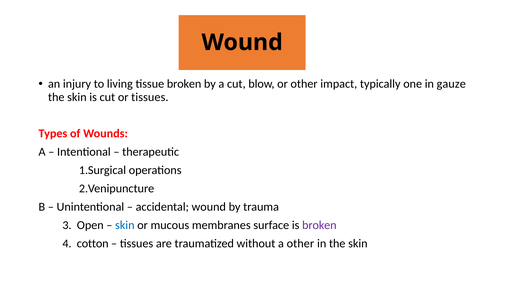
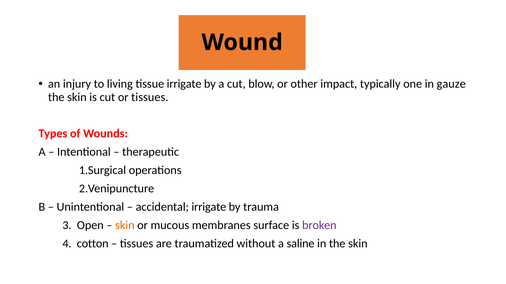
tissue broken: broken -> irrigate
accidental wound: wound -> irrigate
skin at (125, 226) colour: blue -> orange
a other: other -> saline
